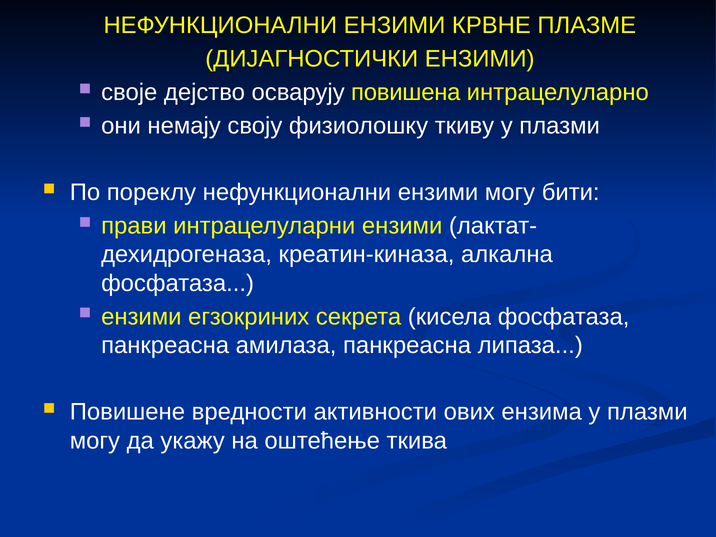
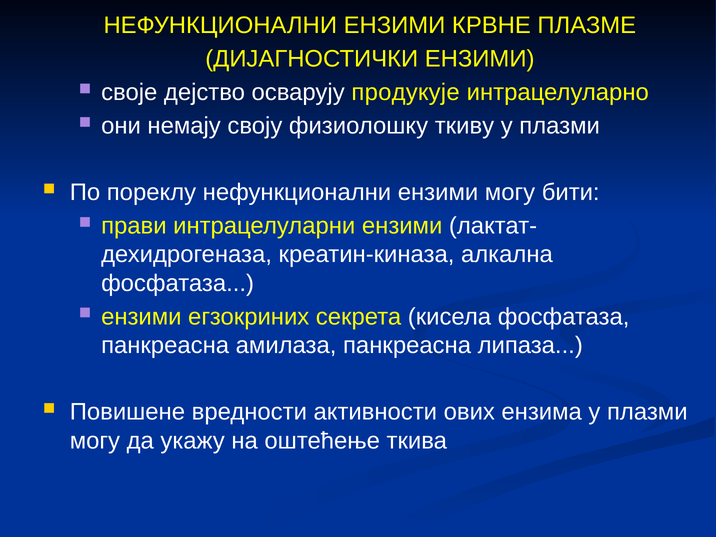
повишена: повишена -> продукује
